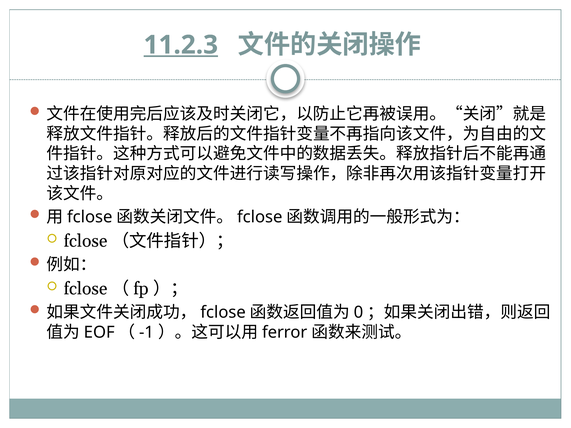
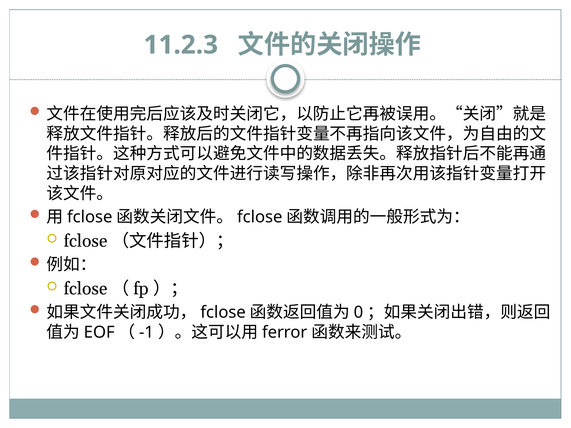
11.2.3 underline: present -> none
